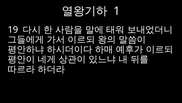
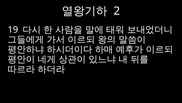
1: 1 -> 2
